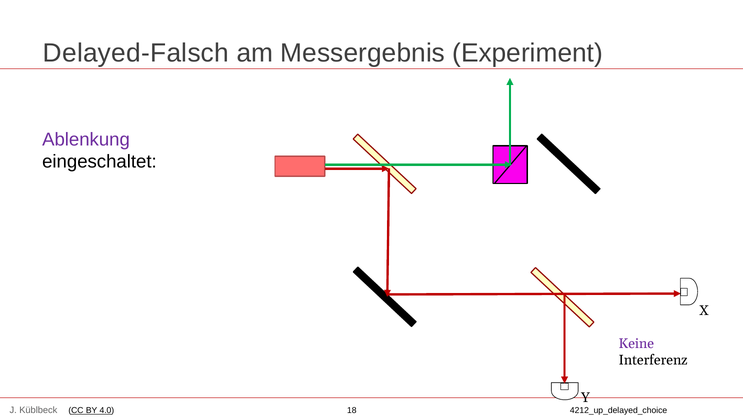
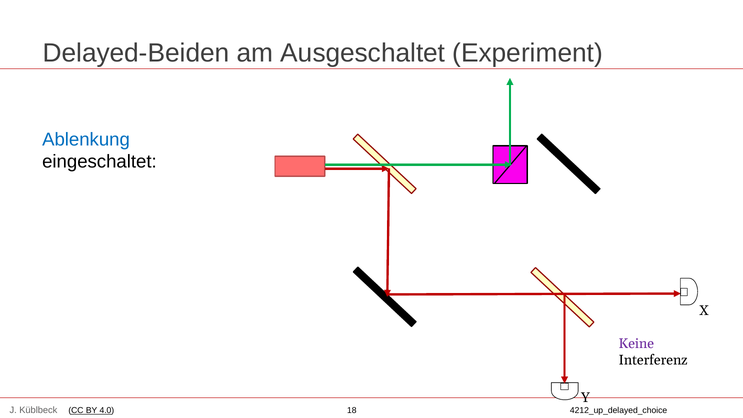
Delayed-Falsch: Delayed-Falsch -> Delayed-Beiden
Messergebnis: Messergebnis -> Ausgeschaltet
Ablenkung colour: purple -> blue
